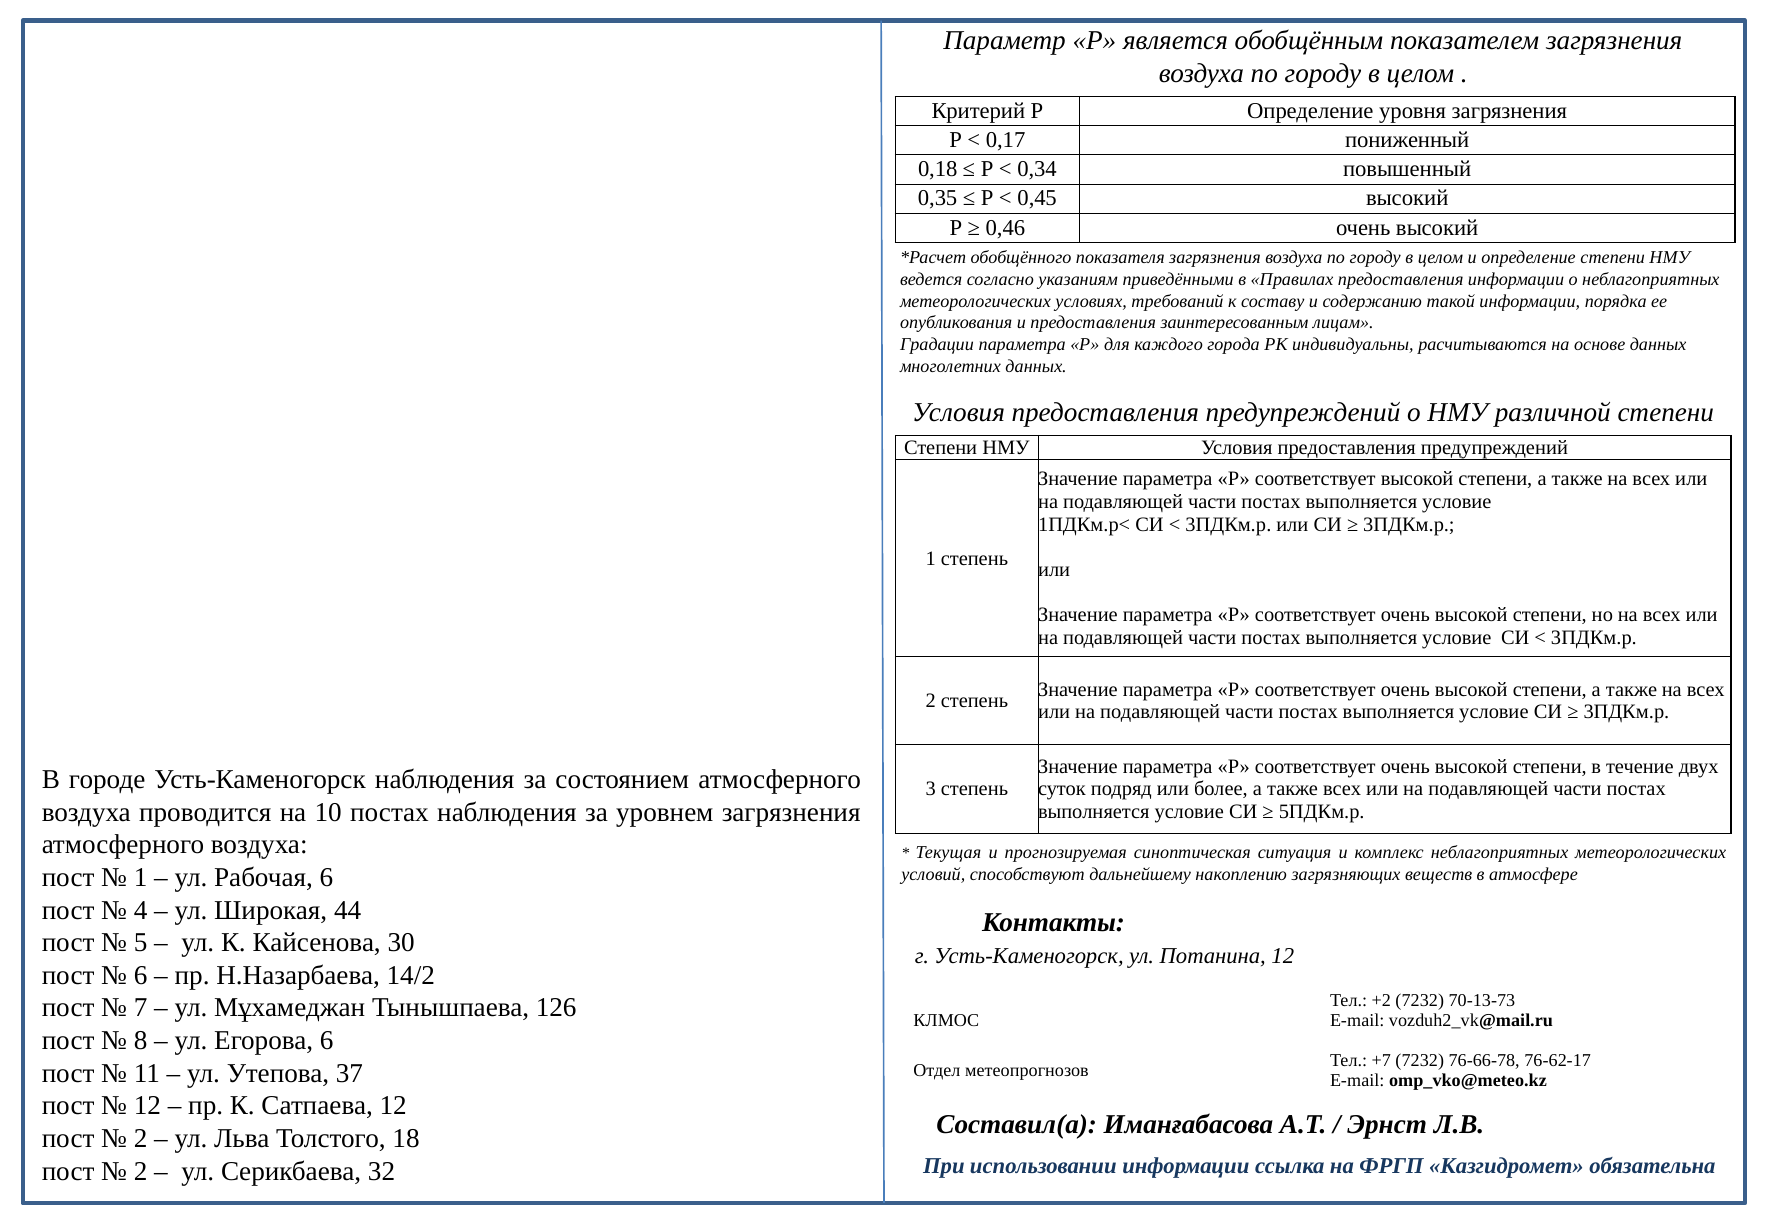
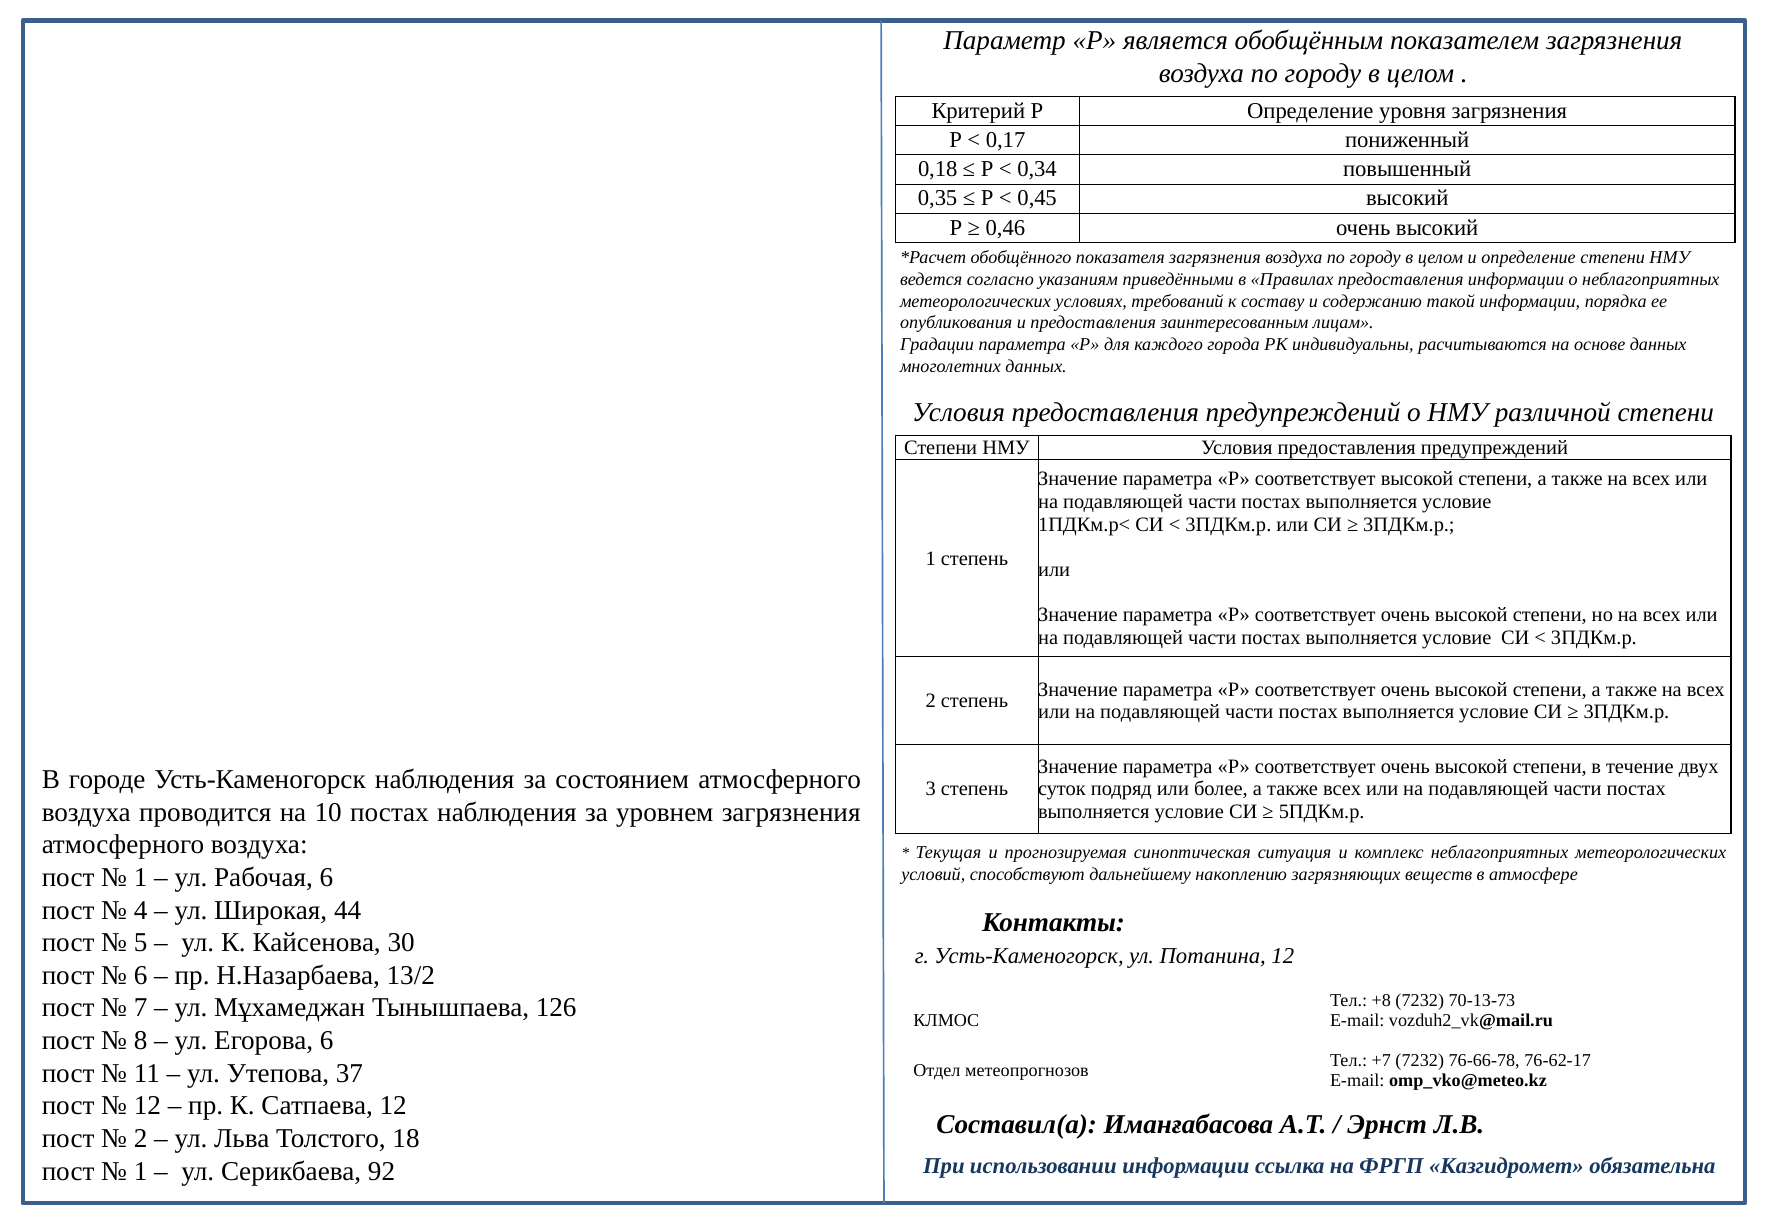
14/2: 14/2 -> 13/2
+2: +2 -> +8
2 at (141, 1171): 2 -> 1
32: 32 -> 92
